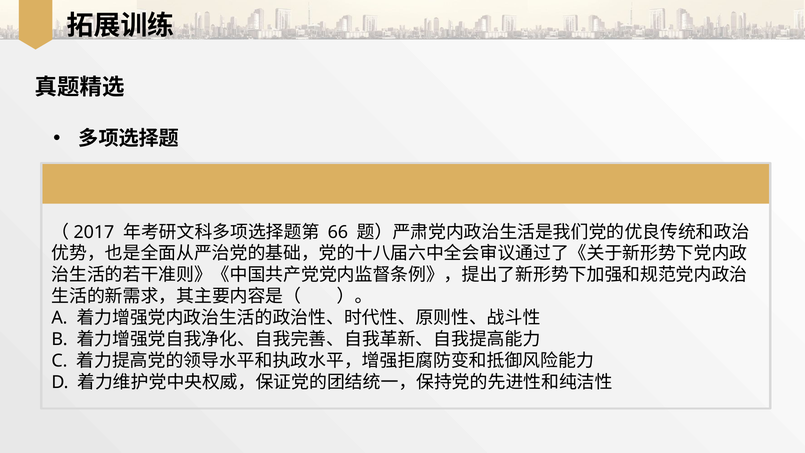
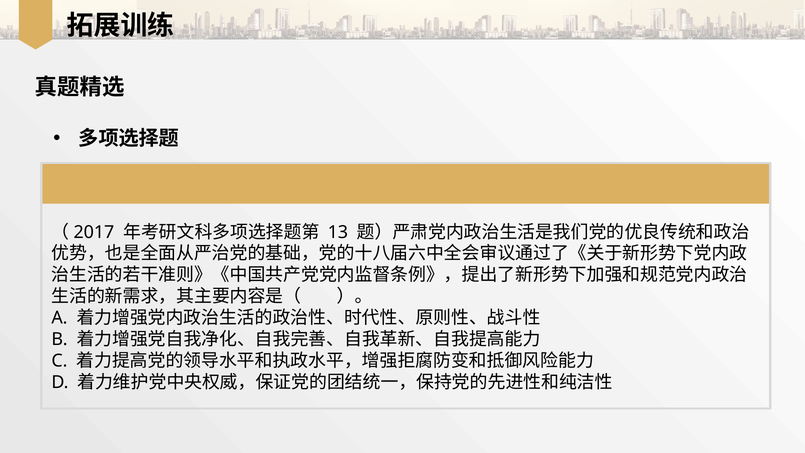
66: 66 -> 13
